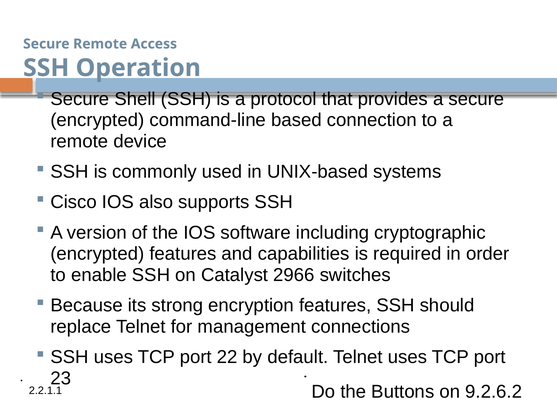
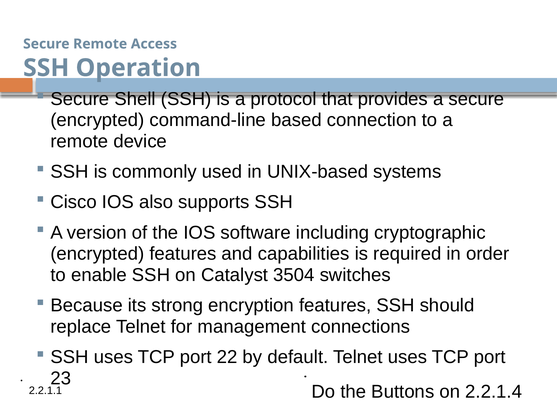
2966: 2966 -> 3504
9.2.6.2: 9.2.6.2 -> 2.2.1.4
